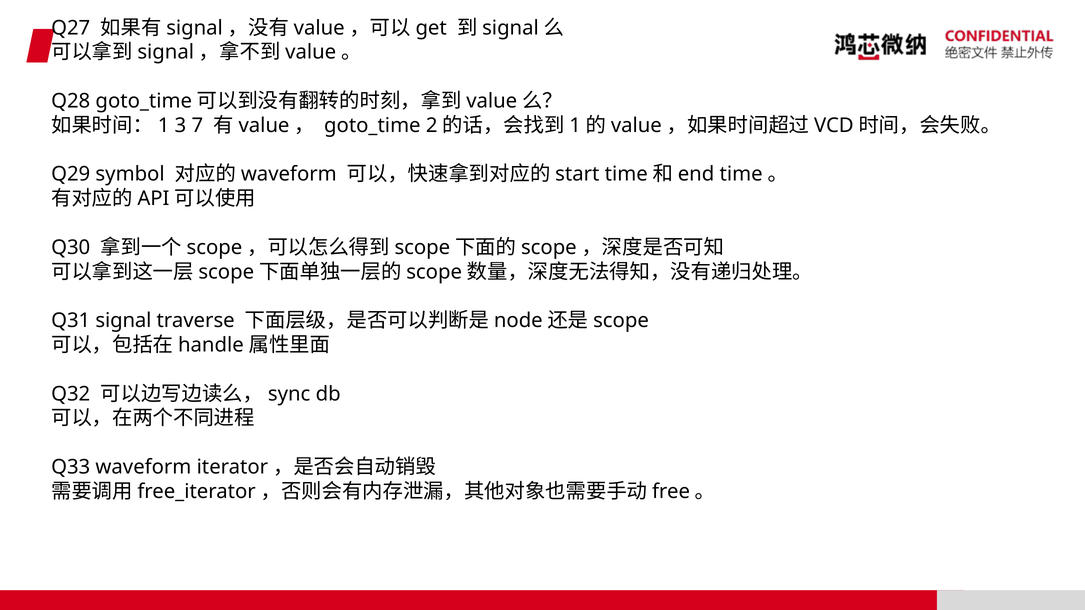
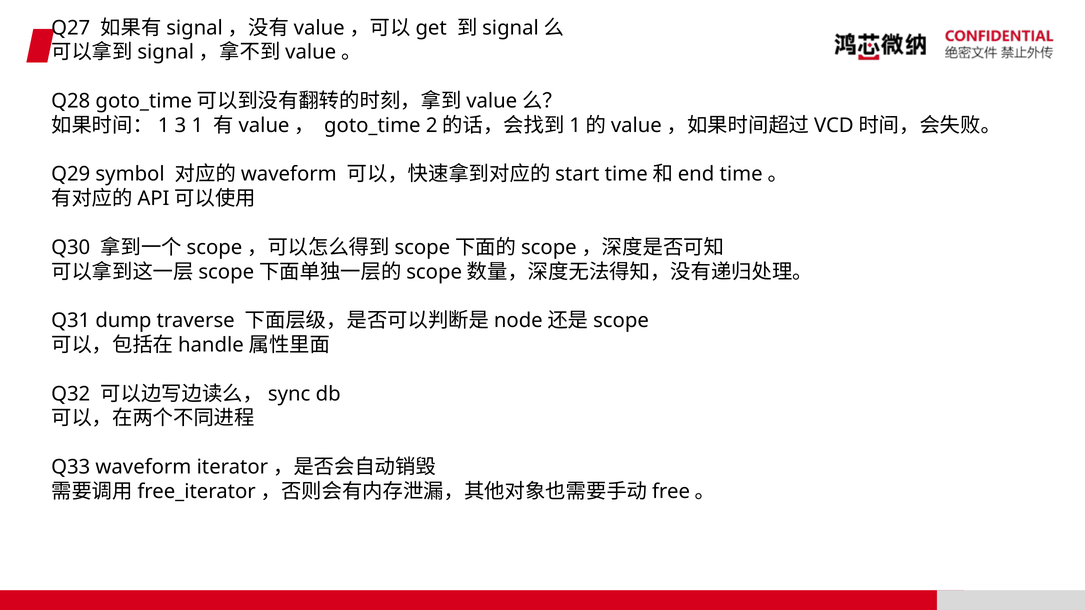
7: 7 -> 1
signal: signal -> dump
